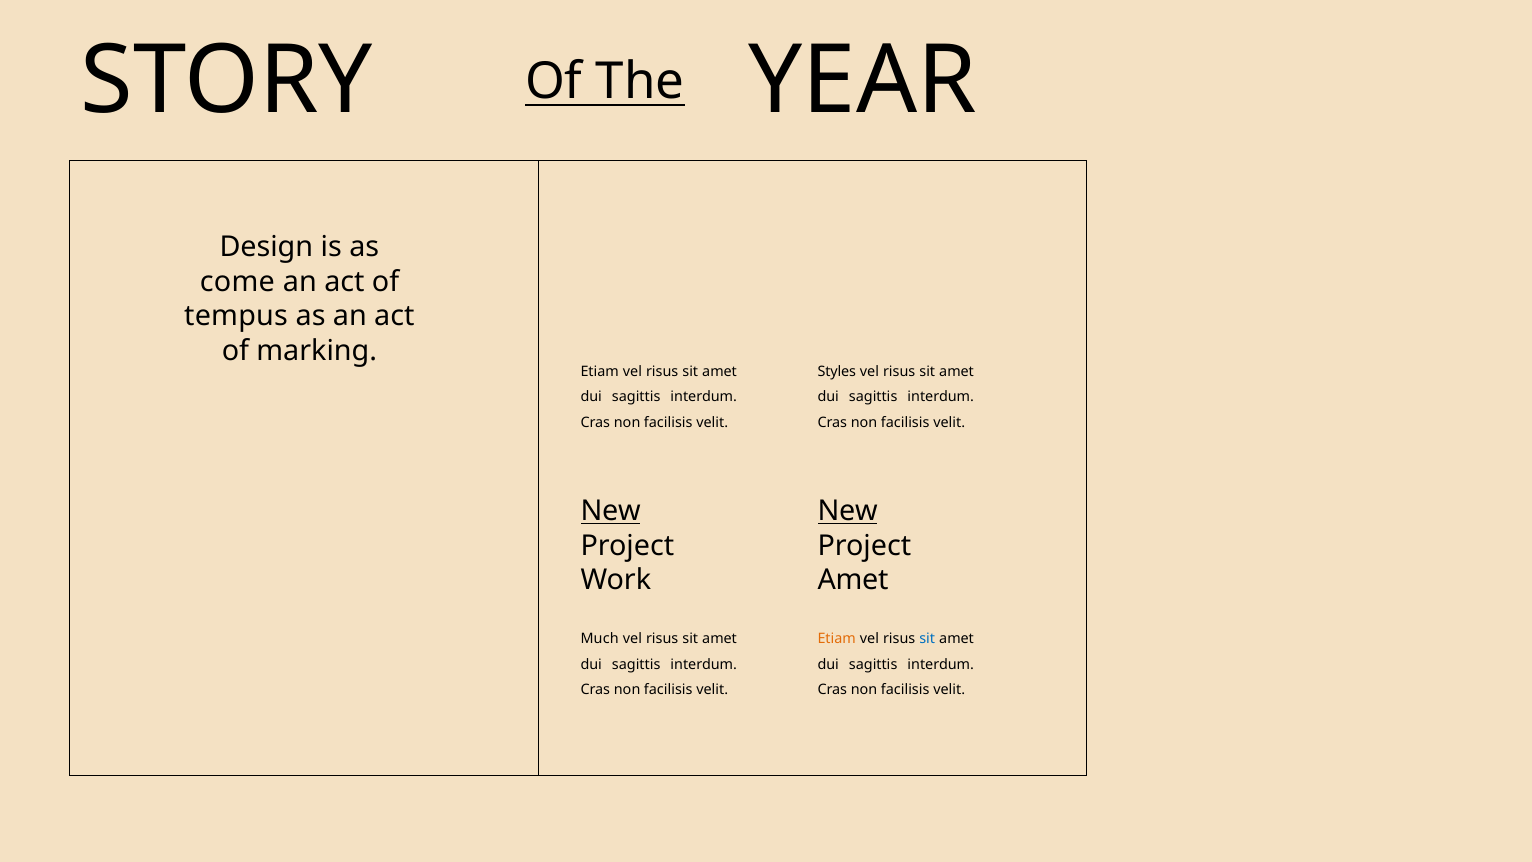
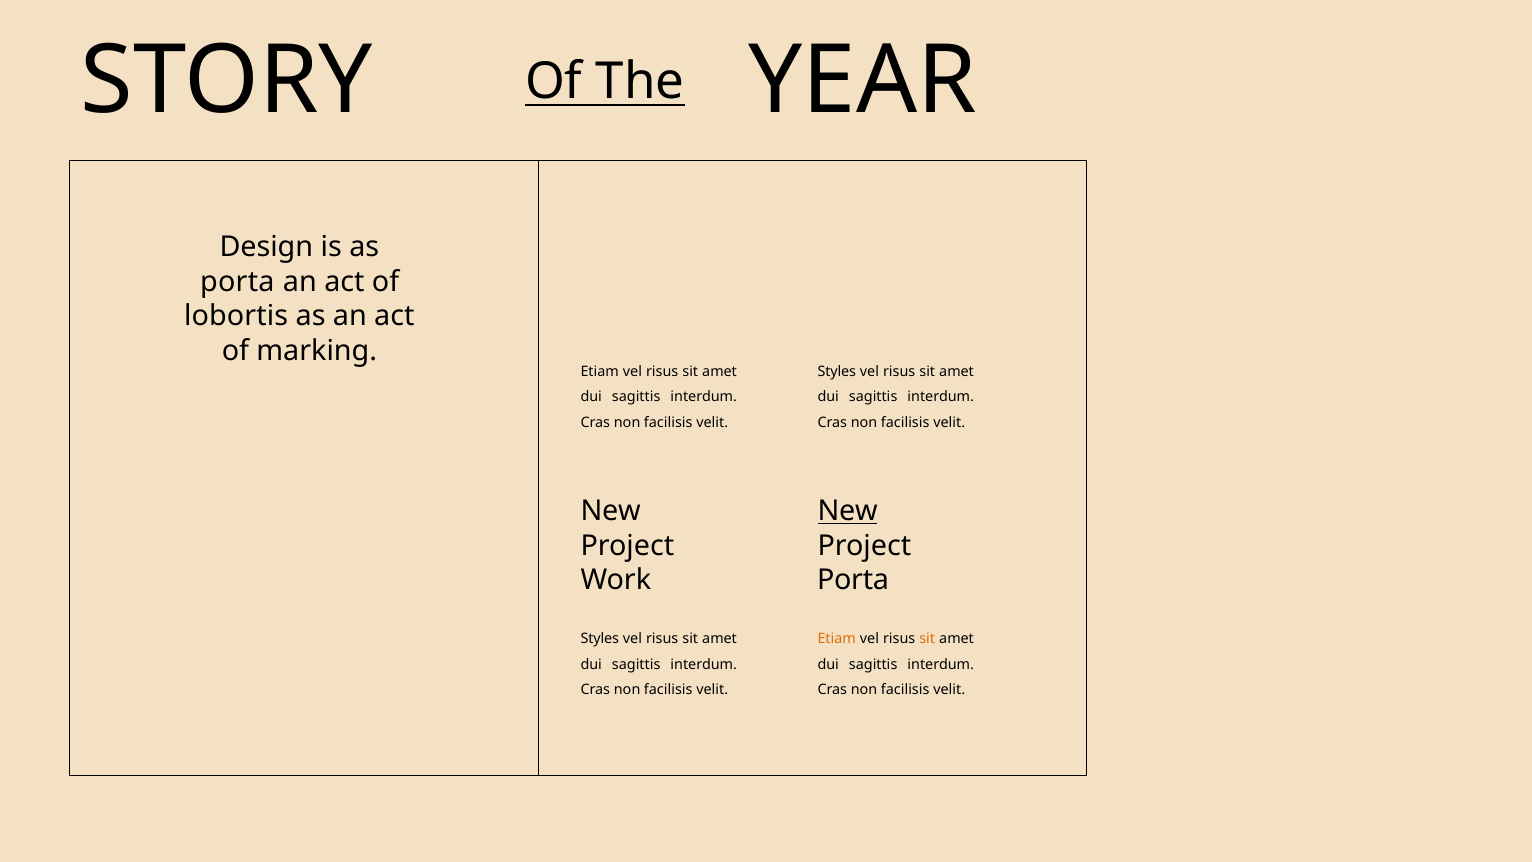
come at (237, 281): come -> porta
tempus: tempus -> lobortis
New at (611, 511) underline: present -> none
Amet at (853, 580): Amet -> Porta
Much at (600, 638): Much -> Styles
sit at (927, 638) colour: blue -> orange
